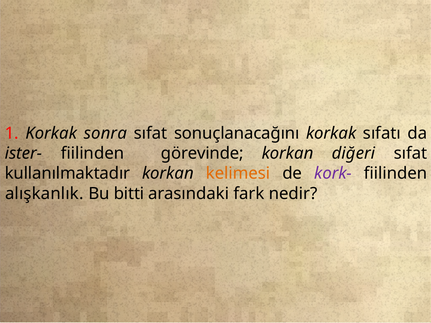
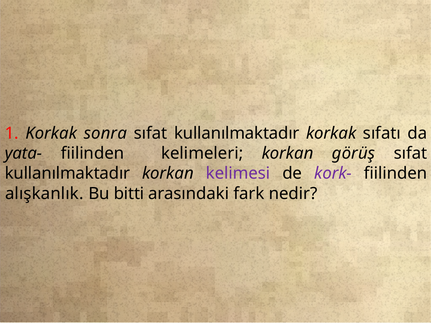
sonuçlanacağını at (237, 133): sonuçlanacağını -> kullanılmaktadır
ister-: ister- -> yata-
görevinde: görevinde -> kelimeleri
diğeri: diğeri -> görüş
kelimesi colour: orange -> purple
